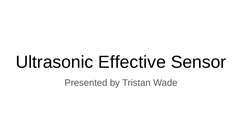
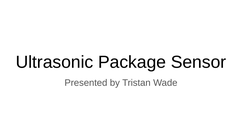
Effective: Effective -> Package
